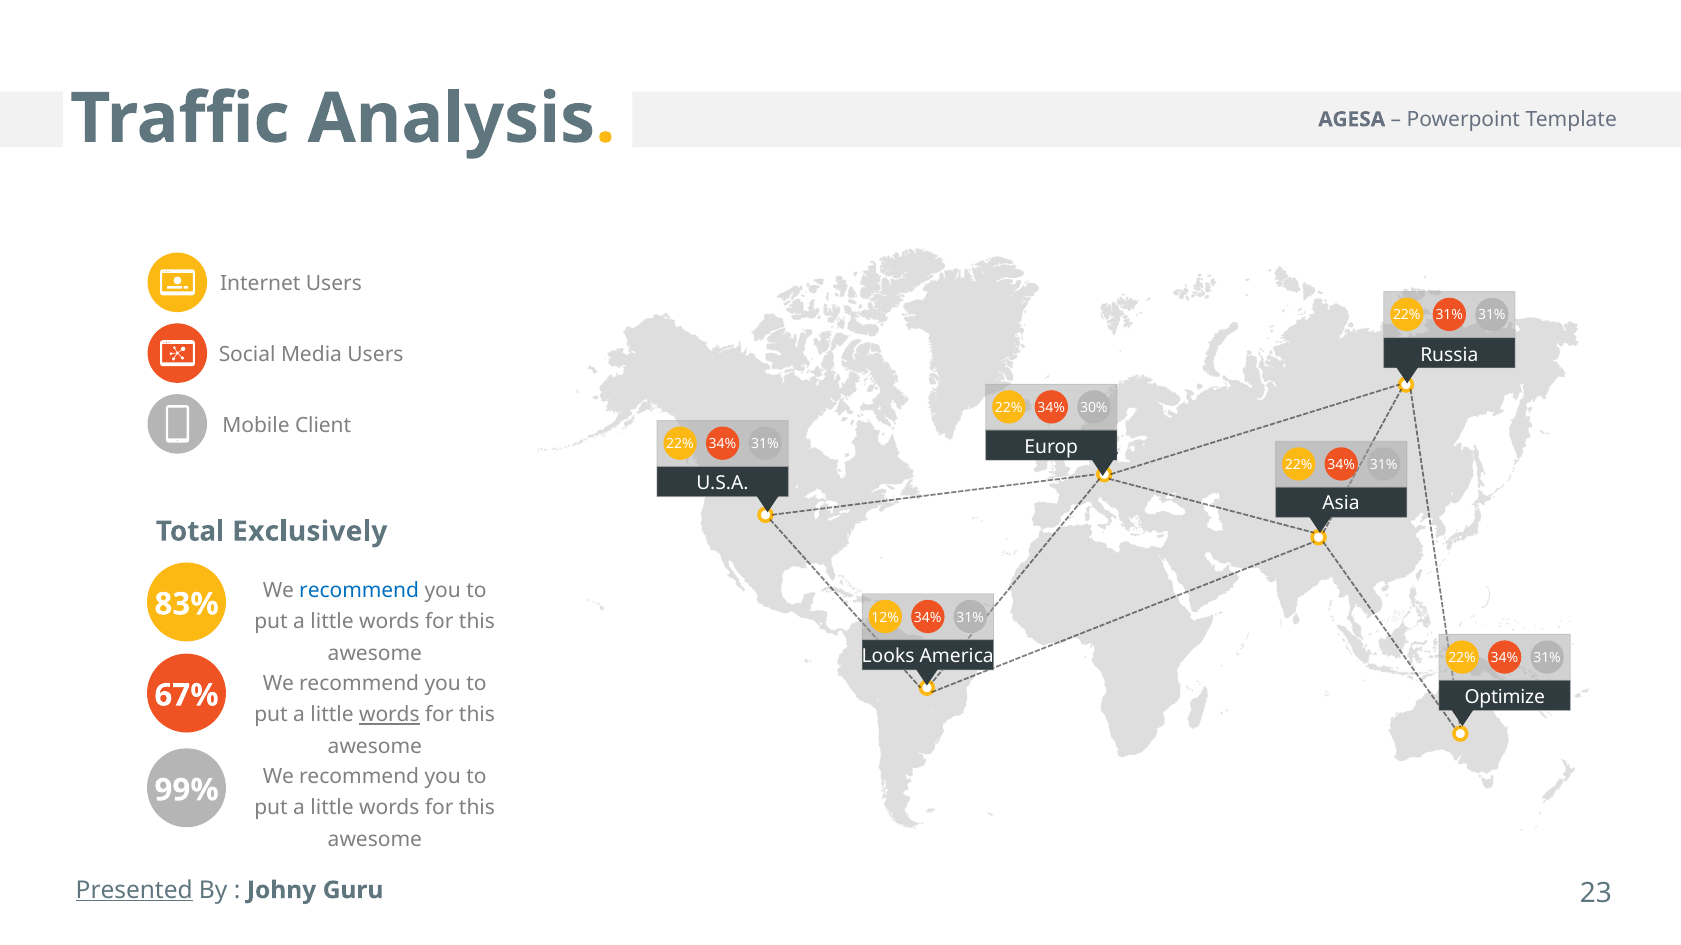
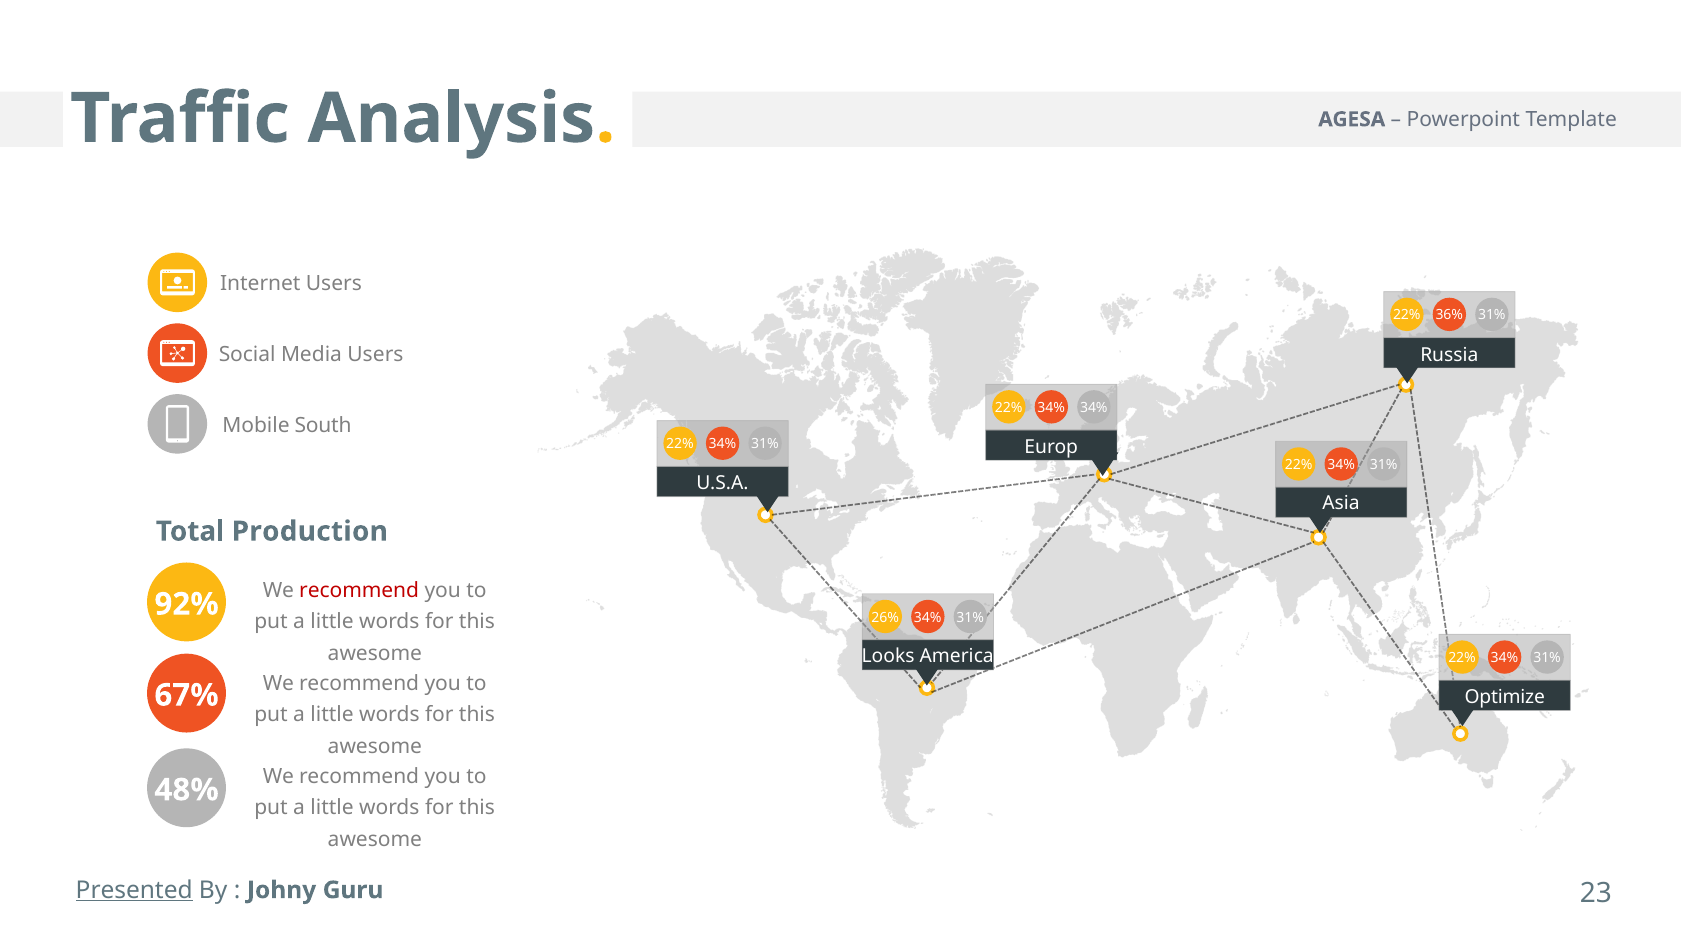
22% 31%: 31% -> 36%
34% 30%: 30% -> 34%
Client: Client -> South
Exclusively: Exclusively -> Production
recommend at (359, 591) colour: blue -> red
83%: 83% -> 92%
12%: 12% -> 26%
words at (389, 715) underline: present -> none
99%: 99% -> 48%
